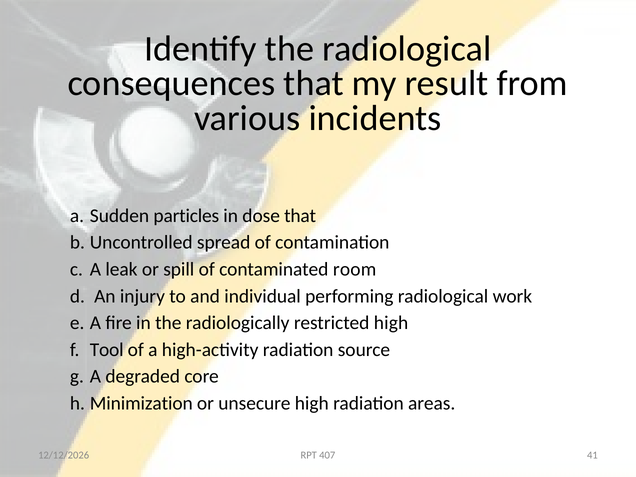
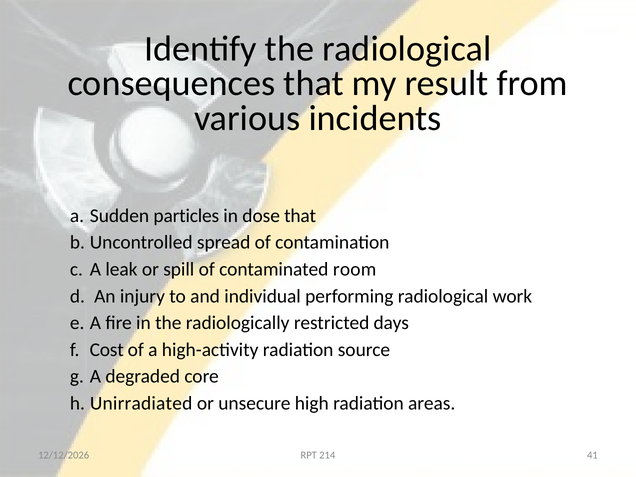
restricted high: high -> days
Tool: Tool -> Cost
Minimization: Minimization -> Unirradiated
407: 407 -> 214
